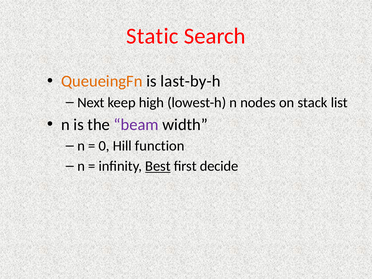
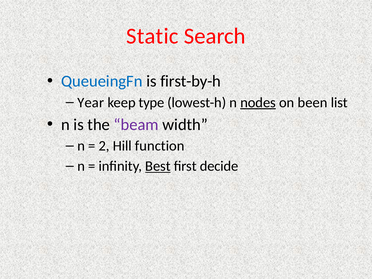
QueueingFn colour: orange -> blue
last-by-h: last-by-h -> first-by-h
Next: Next -> Year
high: high -> type
nodes underline: none -> present
stack: stack -> been
0: 0 -> 2
